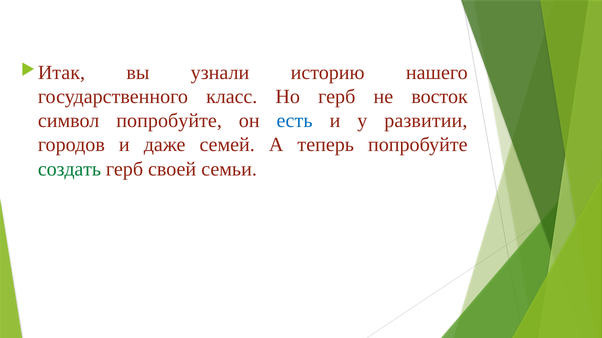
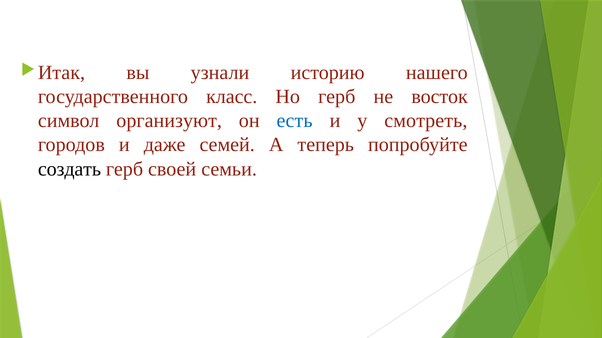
символ попробуйте: попробуйте -> организуют
развитии: развитии -> смотреть
создать colour: green -> black
